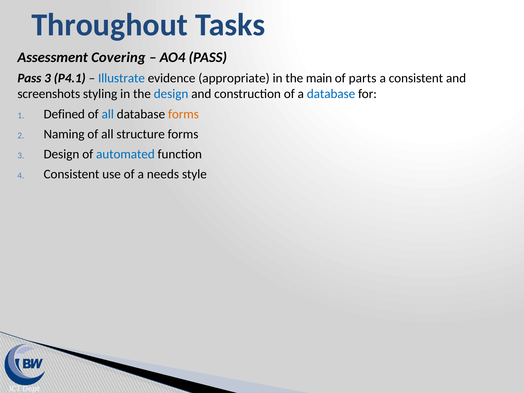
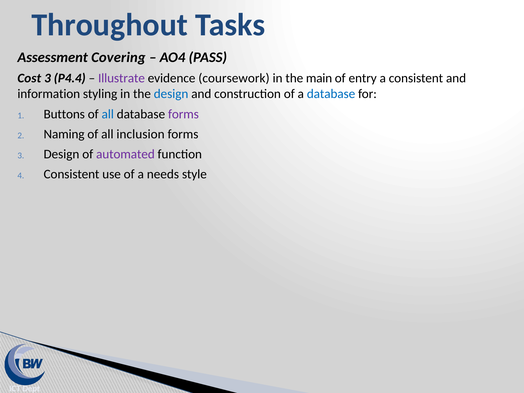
Pass at (29, 78): Pass -> Cost
P4.1: P4.1 -> P4.4
Illustrate colour: blue -> purple
appropriate: appropriate -> coursework
parts: parts -> entry
screenshots: screenshots -> information
Defined: Defined -> Buttons
forms at (183, 114) colour: orange -> purple
structure: structure -> inclusion
automated colour: blue -> purple
